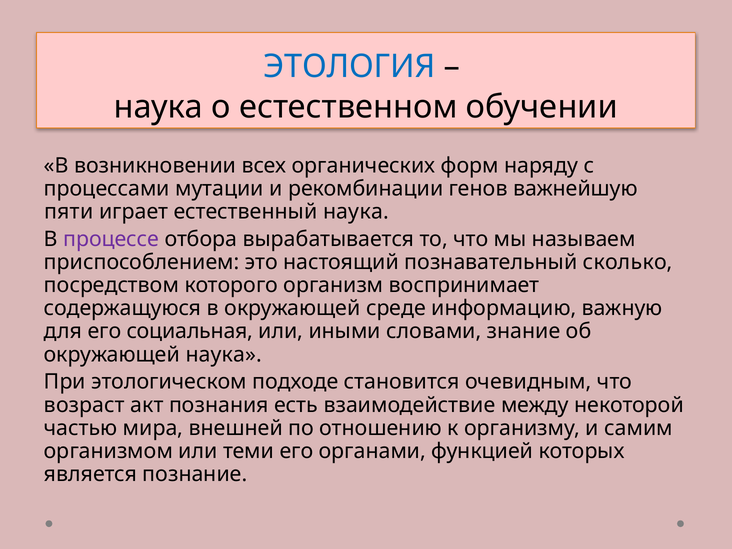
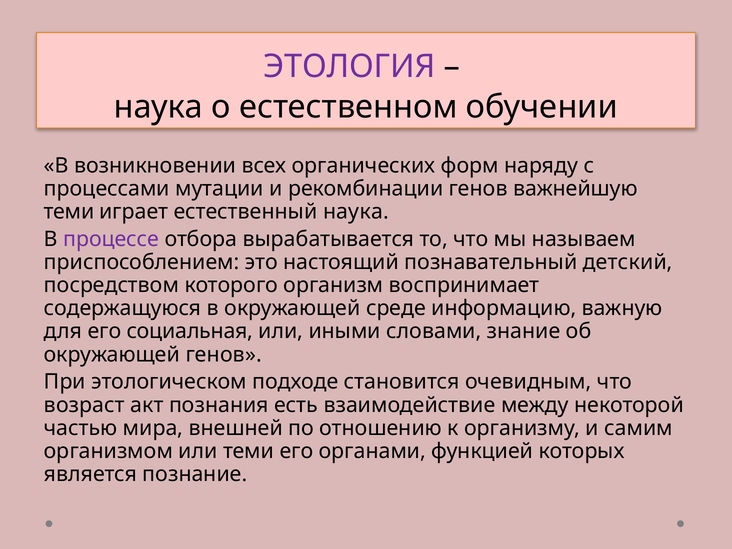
ЭТОЛОГИЯ colour: blue -> purple
пяти at (69, 212): пяти -> теми
сколько: сколько -> детский
окружающей наука: наука -> генов
